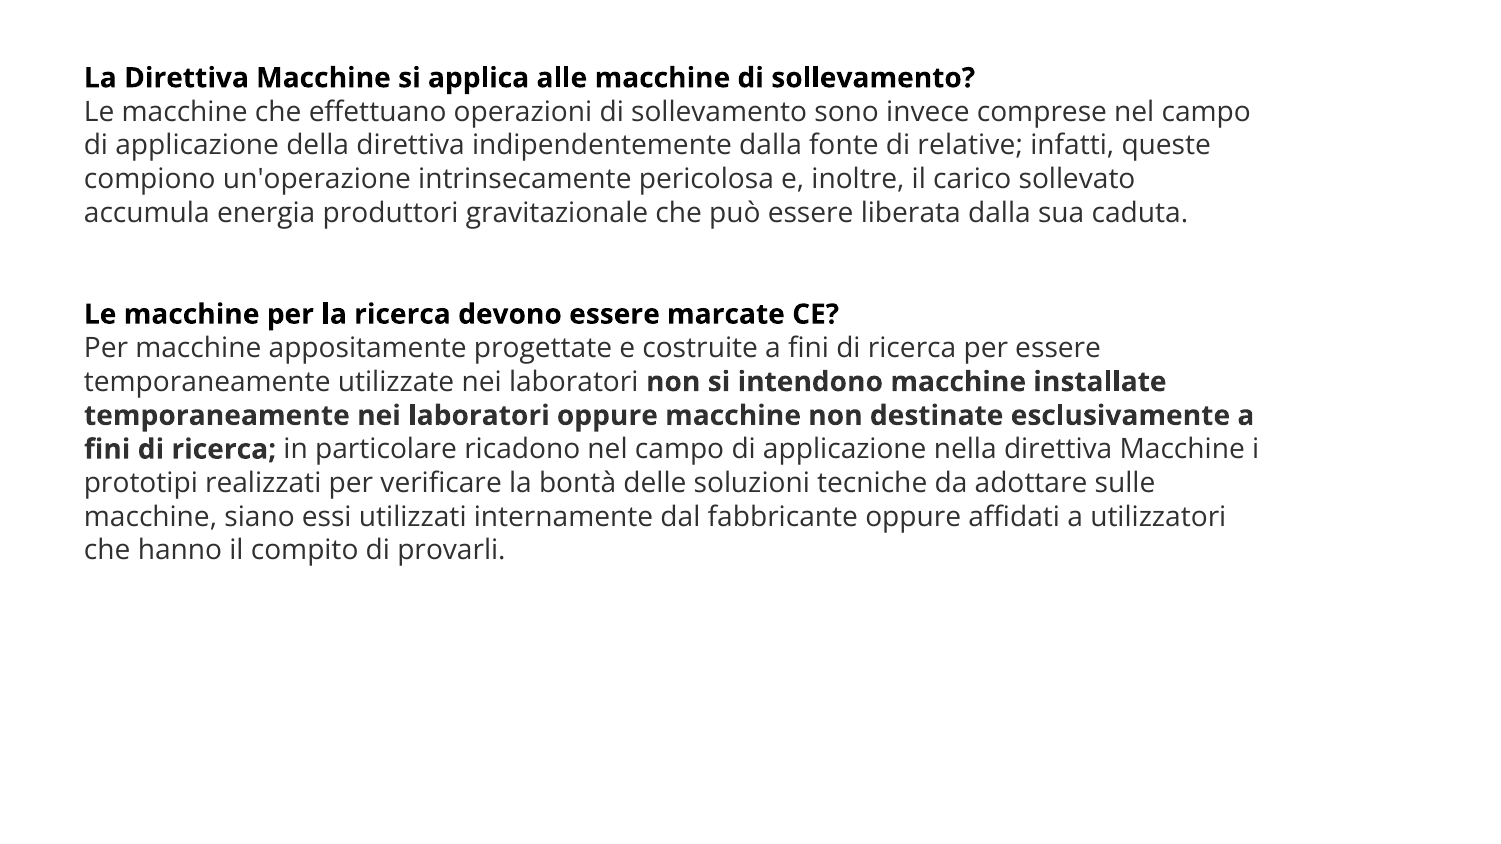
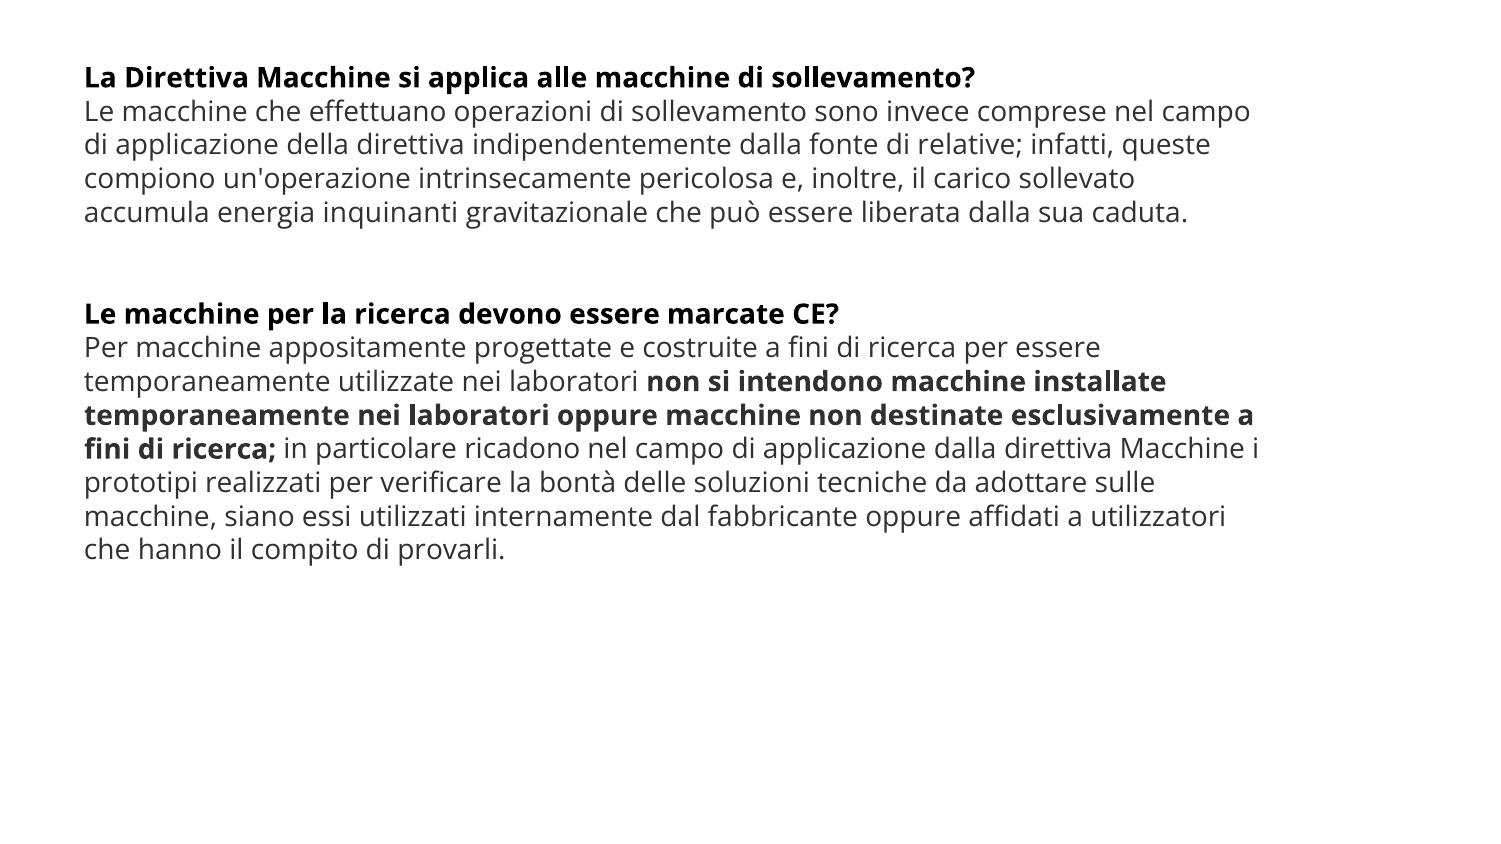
produttori: produttori -> inquinanti
applicazione nella: nella -> dalla
